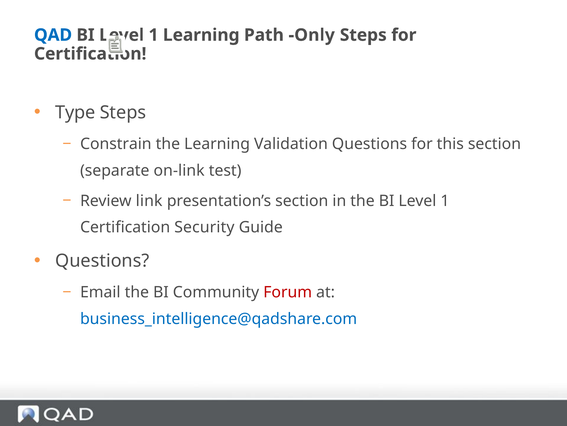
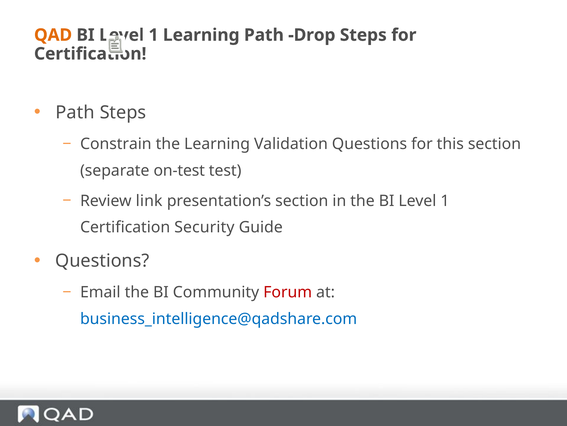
QAD colour: blue -> orange
Only: Only -> Drop
Type at (75, 112): Type -> Path
on-link: on-link -> on-test
